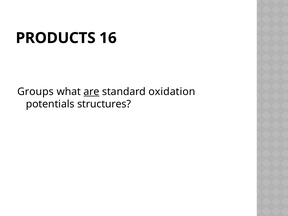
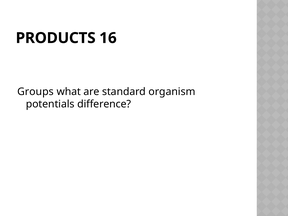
are underline: present -> none
oxidation: oxidation -> organism
structures: structures -> difference
